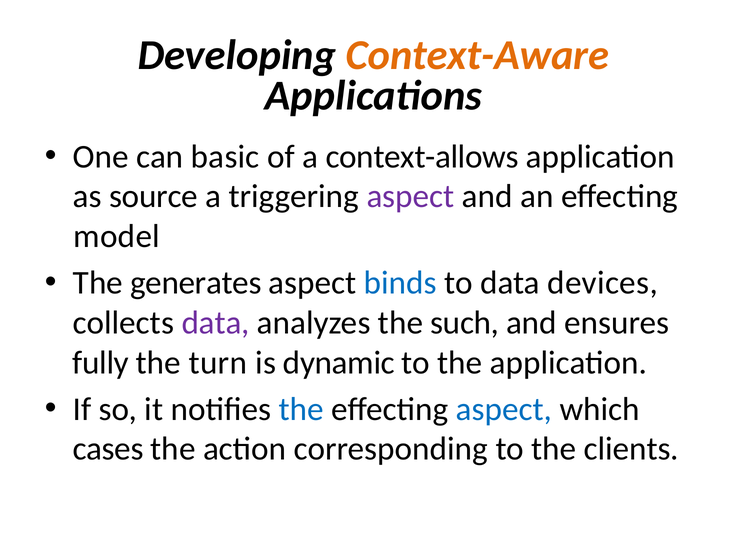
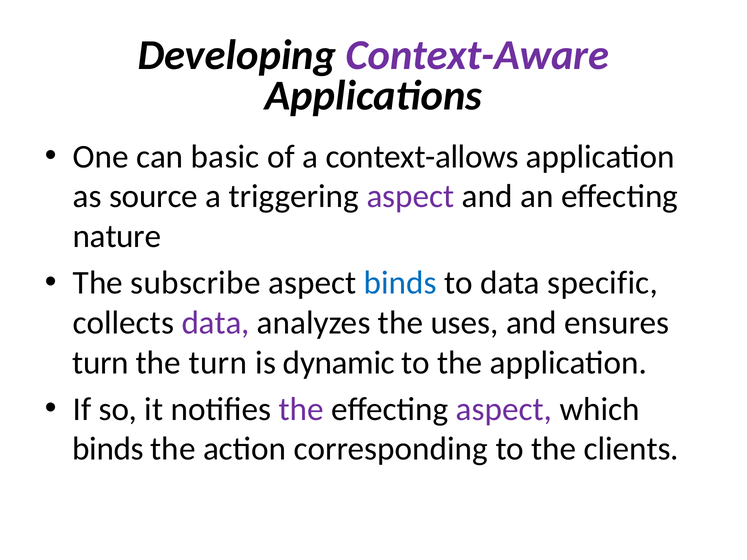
Context-Aware colour: orange -> purple
model: model -> nature
generates: generates -> subscribe
devices: devices -> specific
such: such -> uses
fully at (101, 363): fully -> turn
the at (301, 409) colour: blue -> purple
aspect at (504, 409) colour: blue -> purple
cases at (108, 449): cases -> binds
